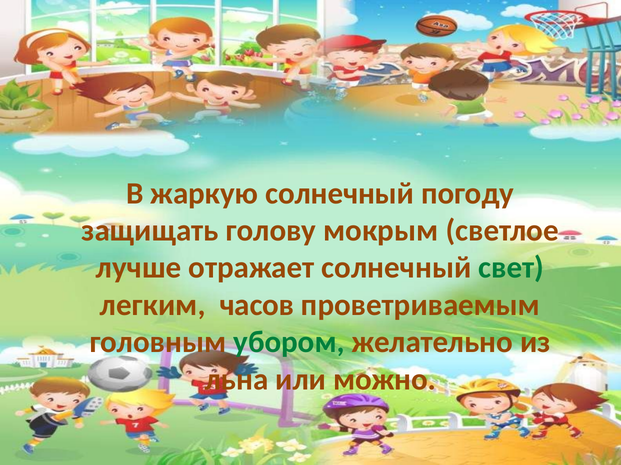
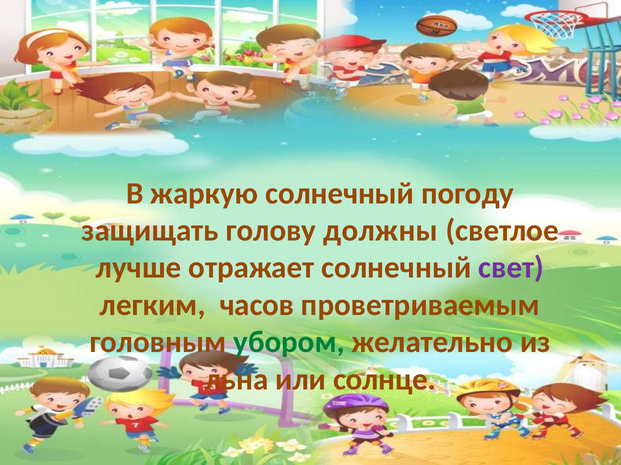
мокрым: мокрым -> должны
свет colour: green -> purple
можно: можно -> солнце
